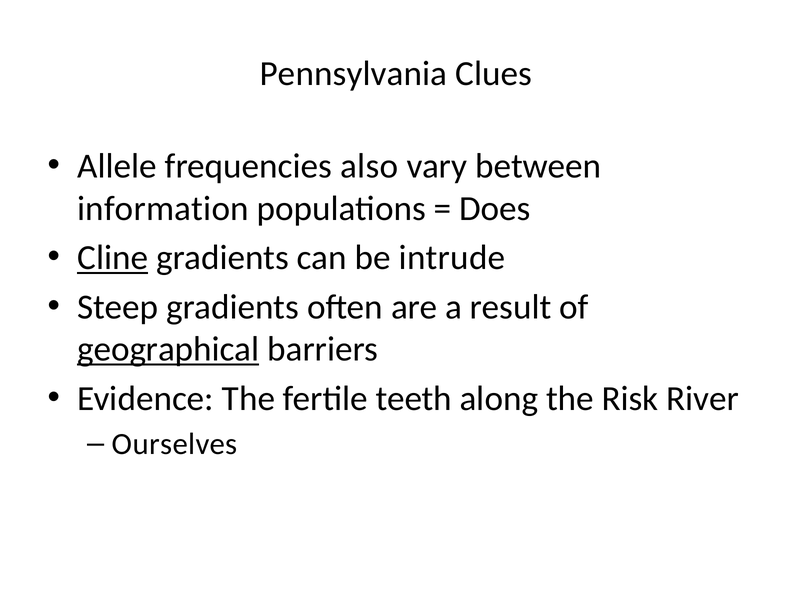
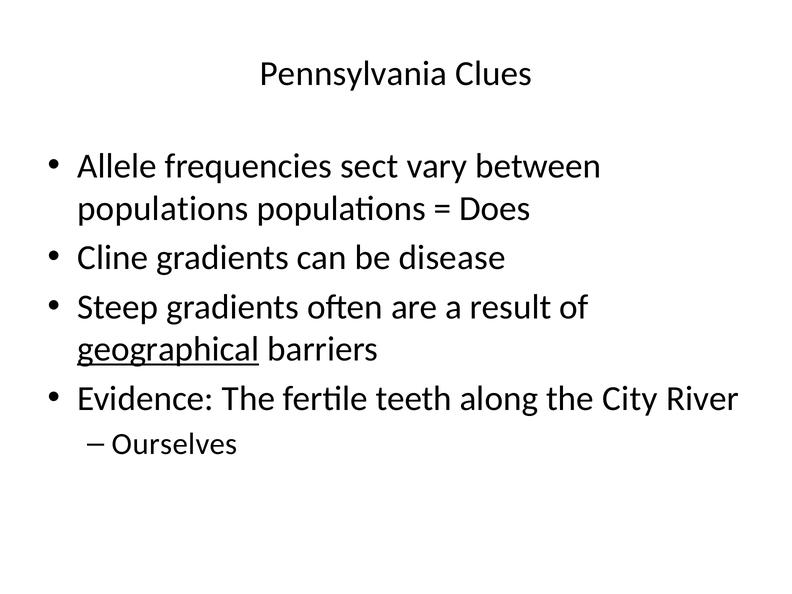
also: also -> sect
information at (163, 208): information -> populations
Cline underline: present -> none
intrude: intrude -> disease
Risk: Risk -> City
